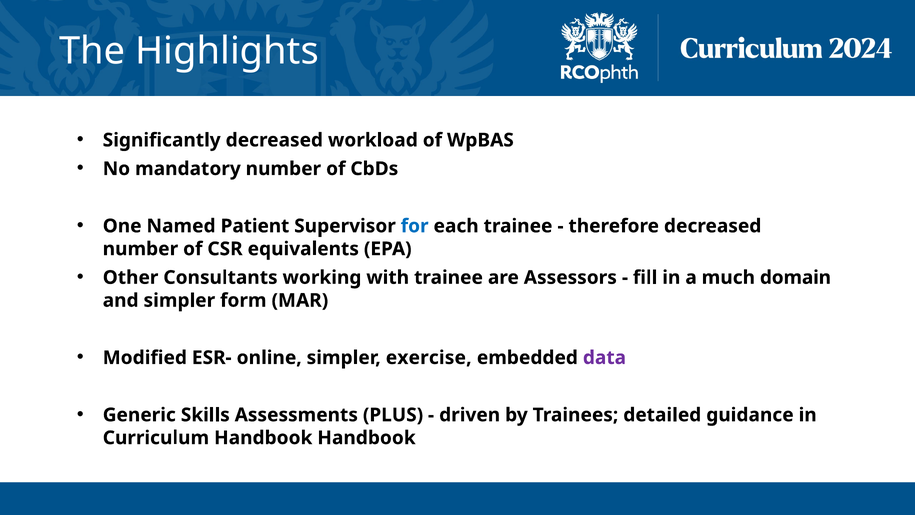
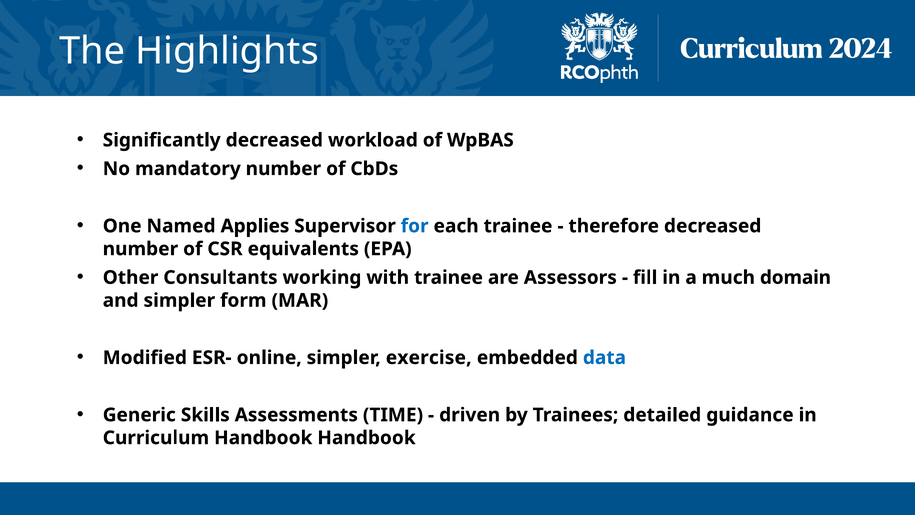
Patient: Patient -> Applies
data colour: purple -> blue
PLUS: PLUS -> TIME
